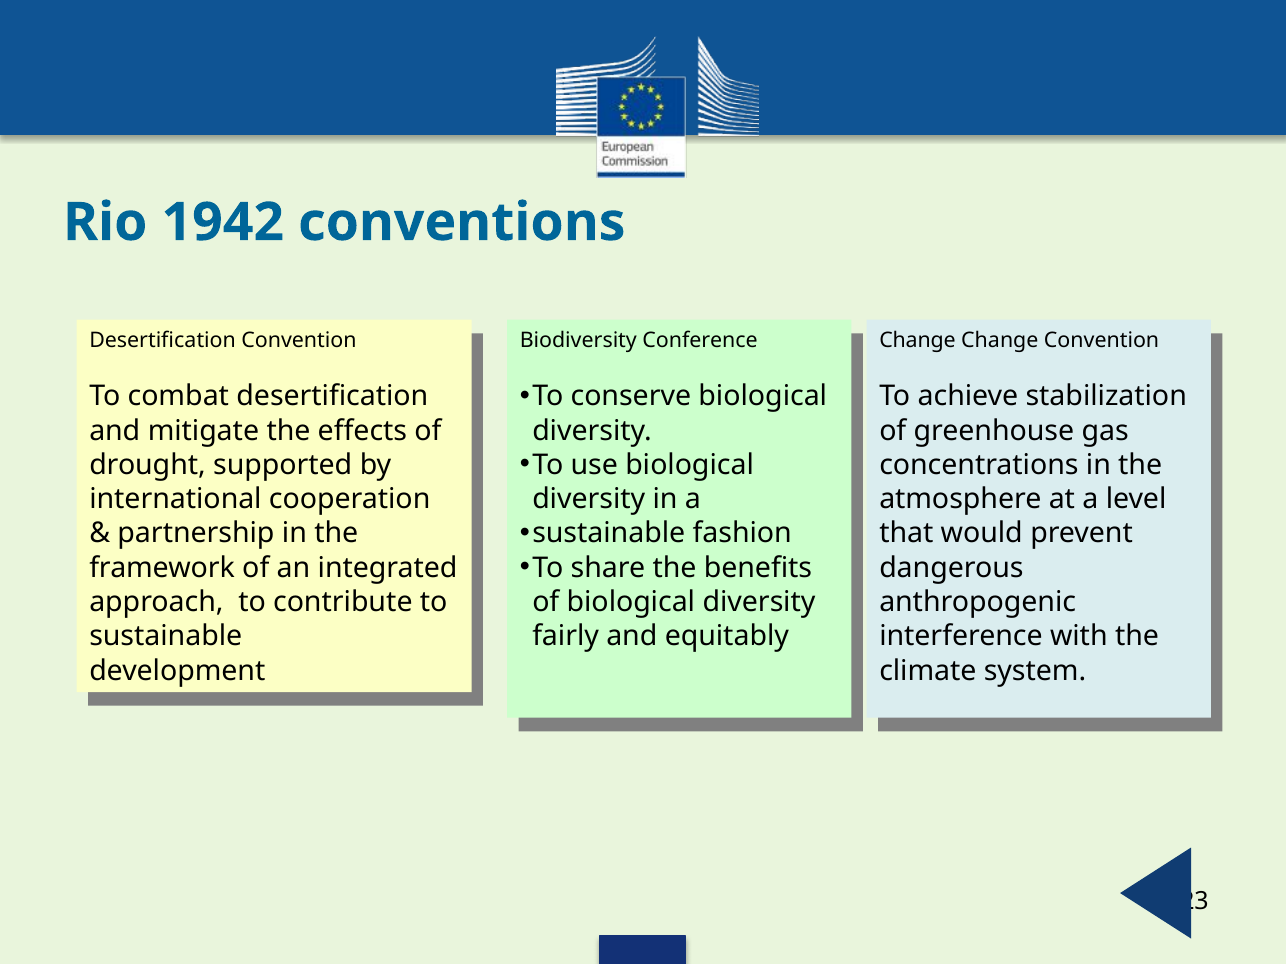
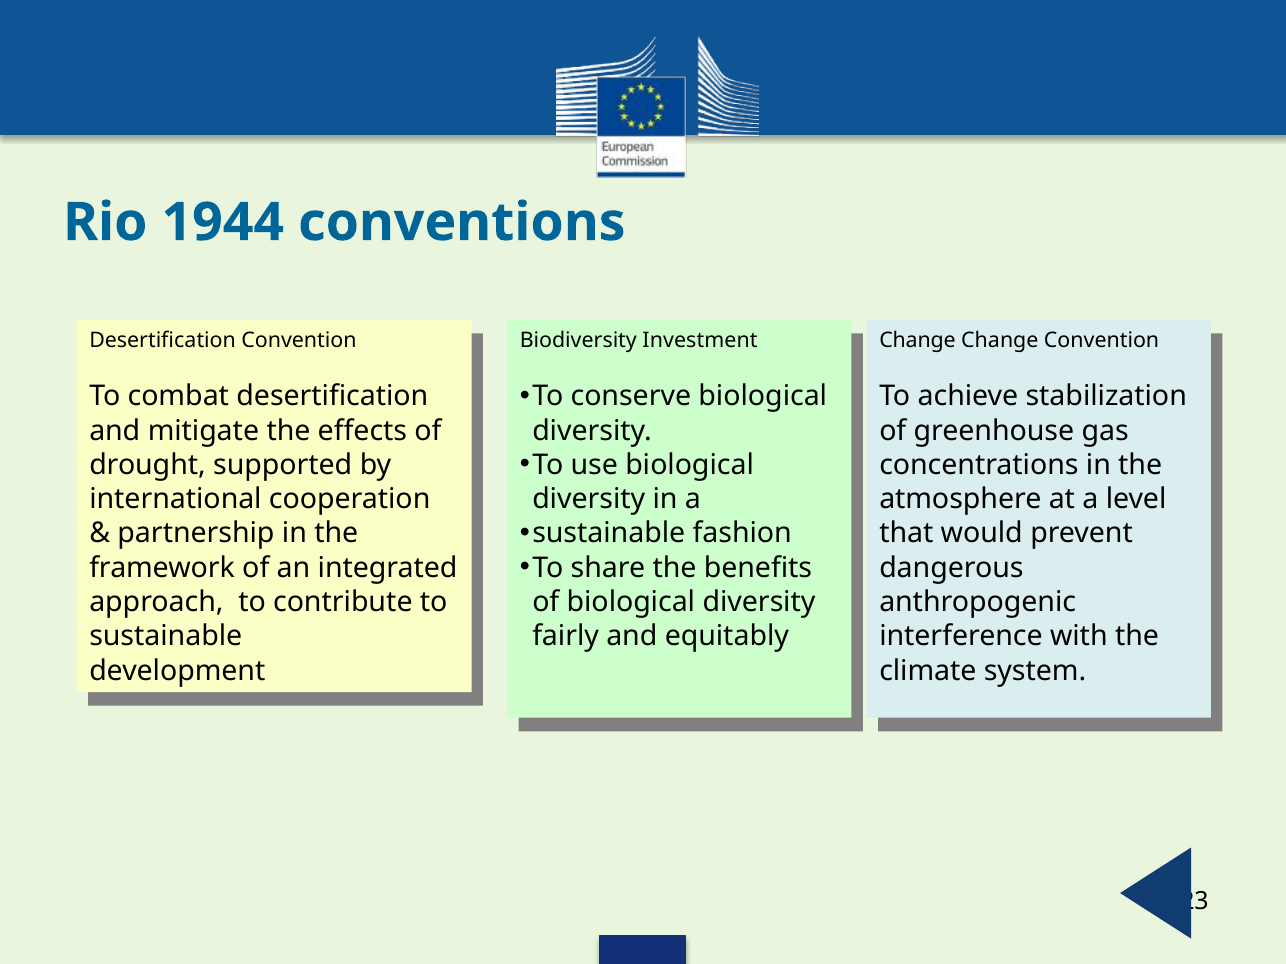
1942: 1942 -> 1944
Conference: Conference -> Investment
